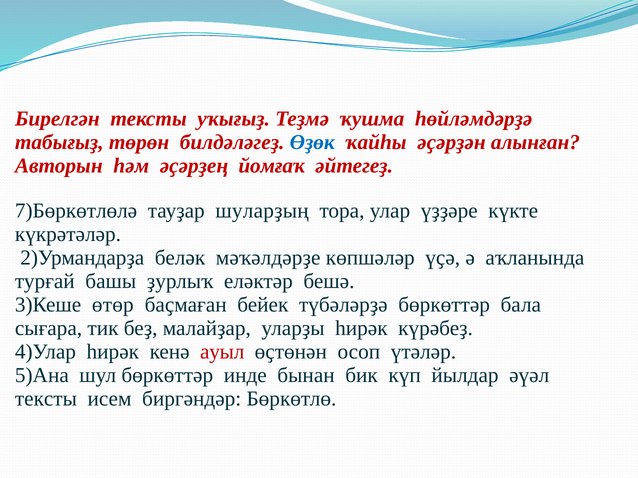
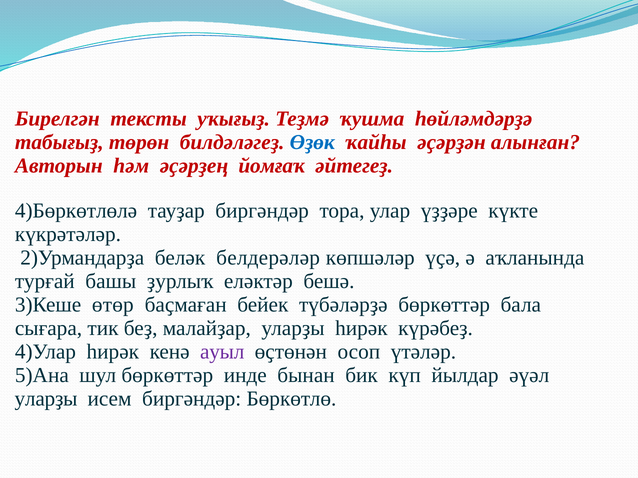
7)Бөркөтлөлә: 7)Бөркөтлөлә -> 4)Бөркөтлөлә
тауҙар шуларҙың: шуларҙың -> биргәндәр
мәҡәлдәрҙе: мәҡәлдәрҙе -> белдерәләр
ауыл colour: red -> purple
тексты at (46, 399): тексты -> уларҙы
